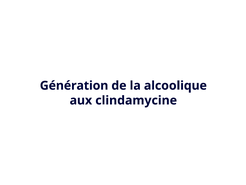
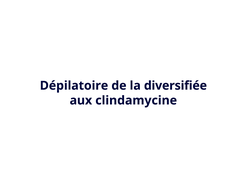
Génération: Génération -> Dépilatoire
alcoolique: alcoolique -> diversifiée
